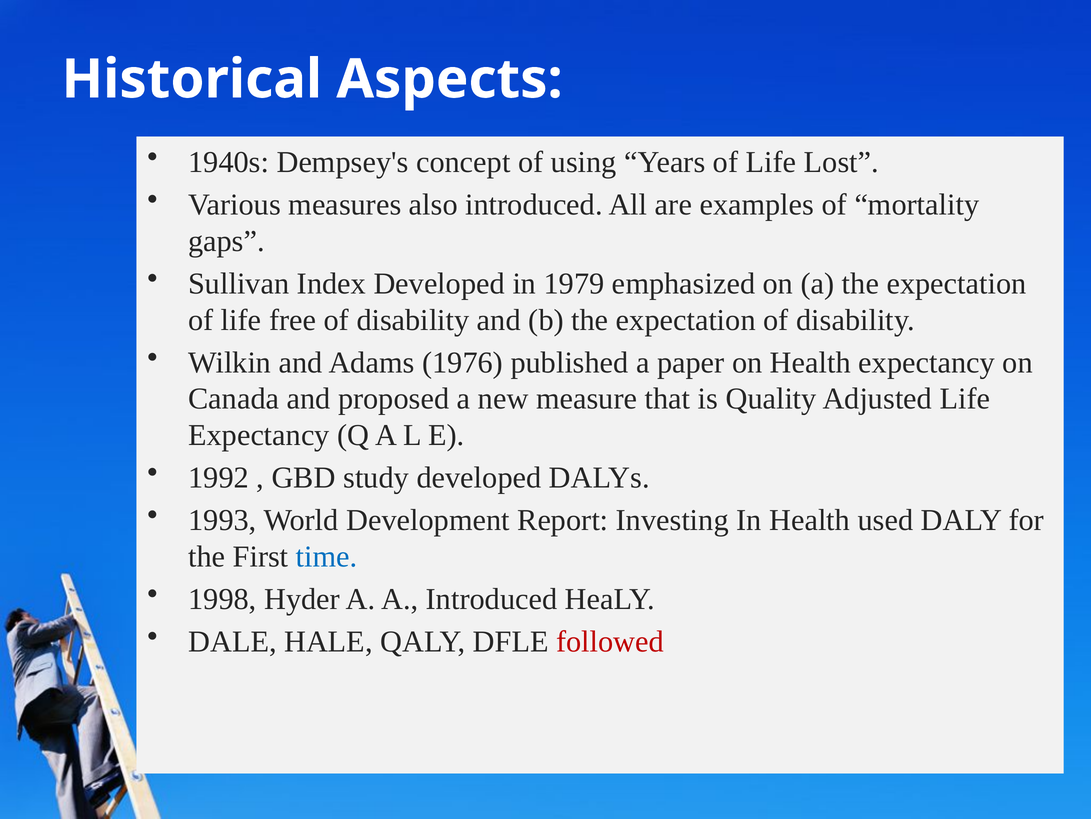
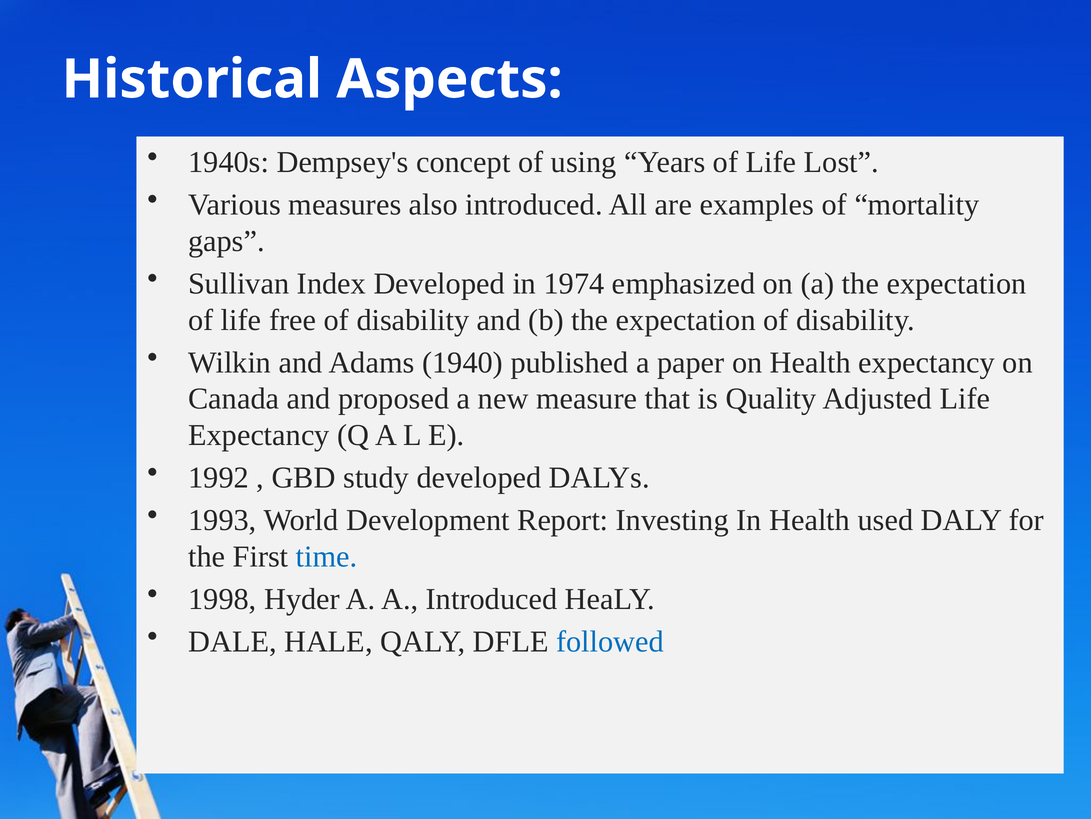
1979: 1979 -> 1974
1976: 1976 -> 1940
followed colour: red -> blue
